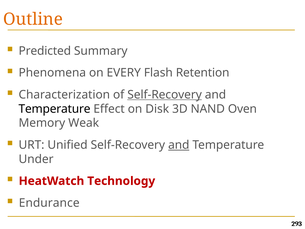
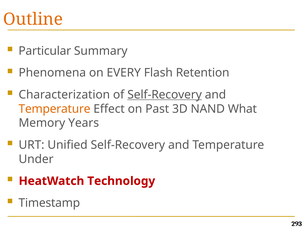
Predicted: Predicted -> Particular
Temperature at (55, 109) colour: black -> orange
Disk: Disk -> Past
Oven: Oven -> What
Weak: Weak -> Years
and at (179, 145) underline: present -> none
Endurance: Endurance -> Timestamp
